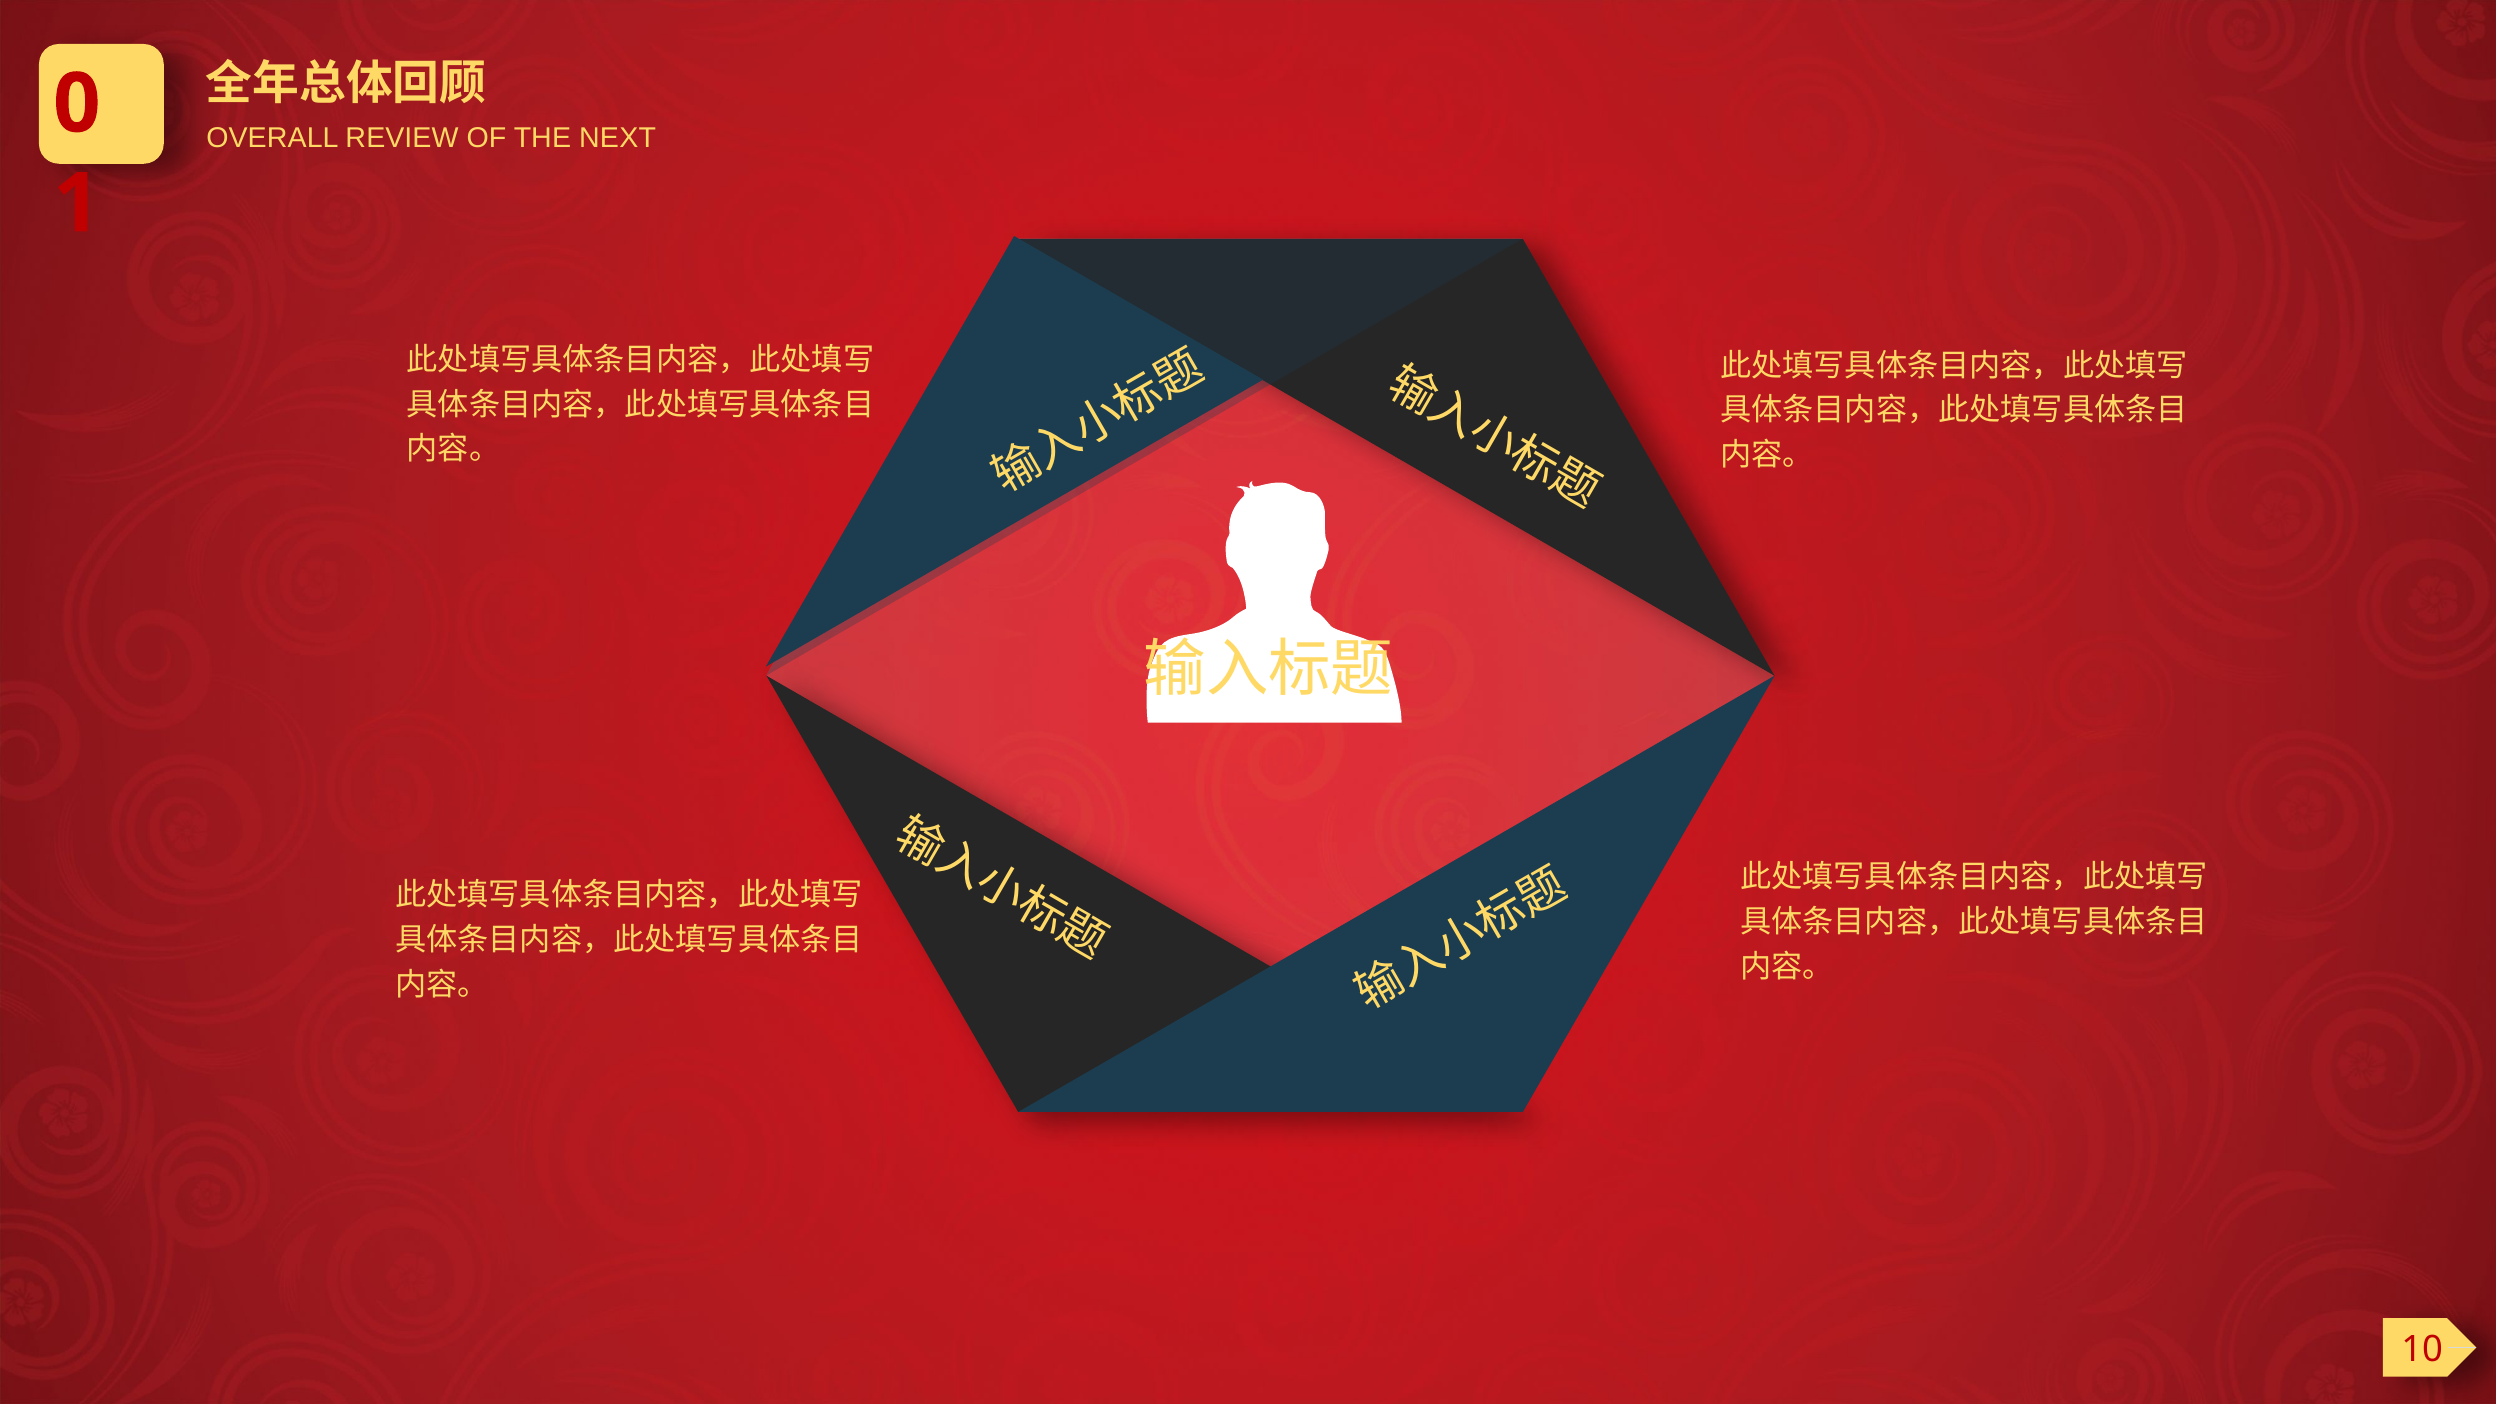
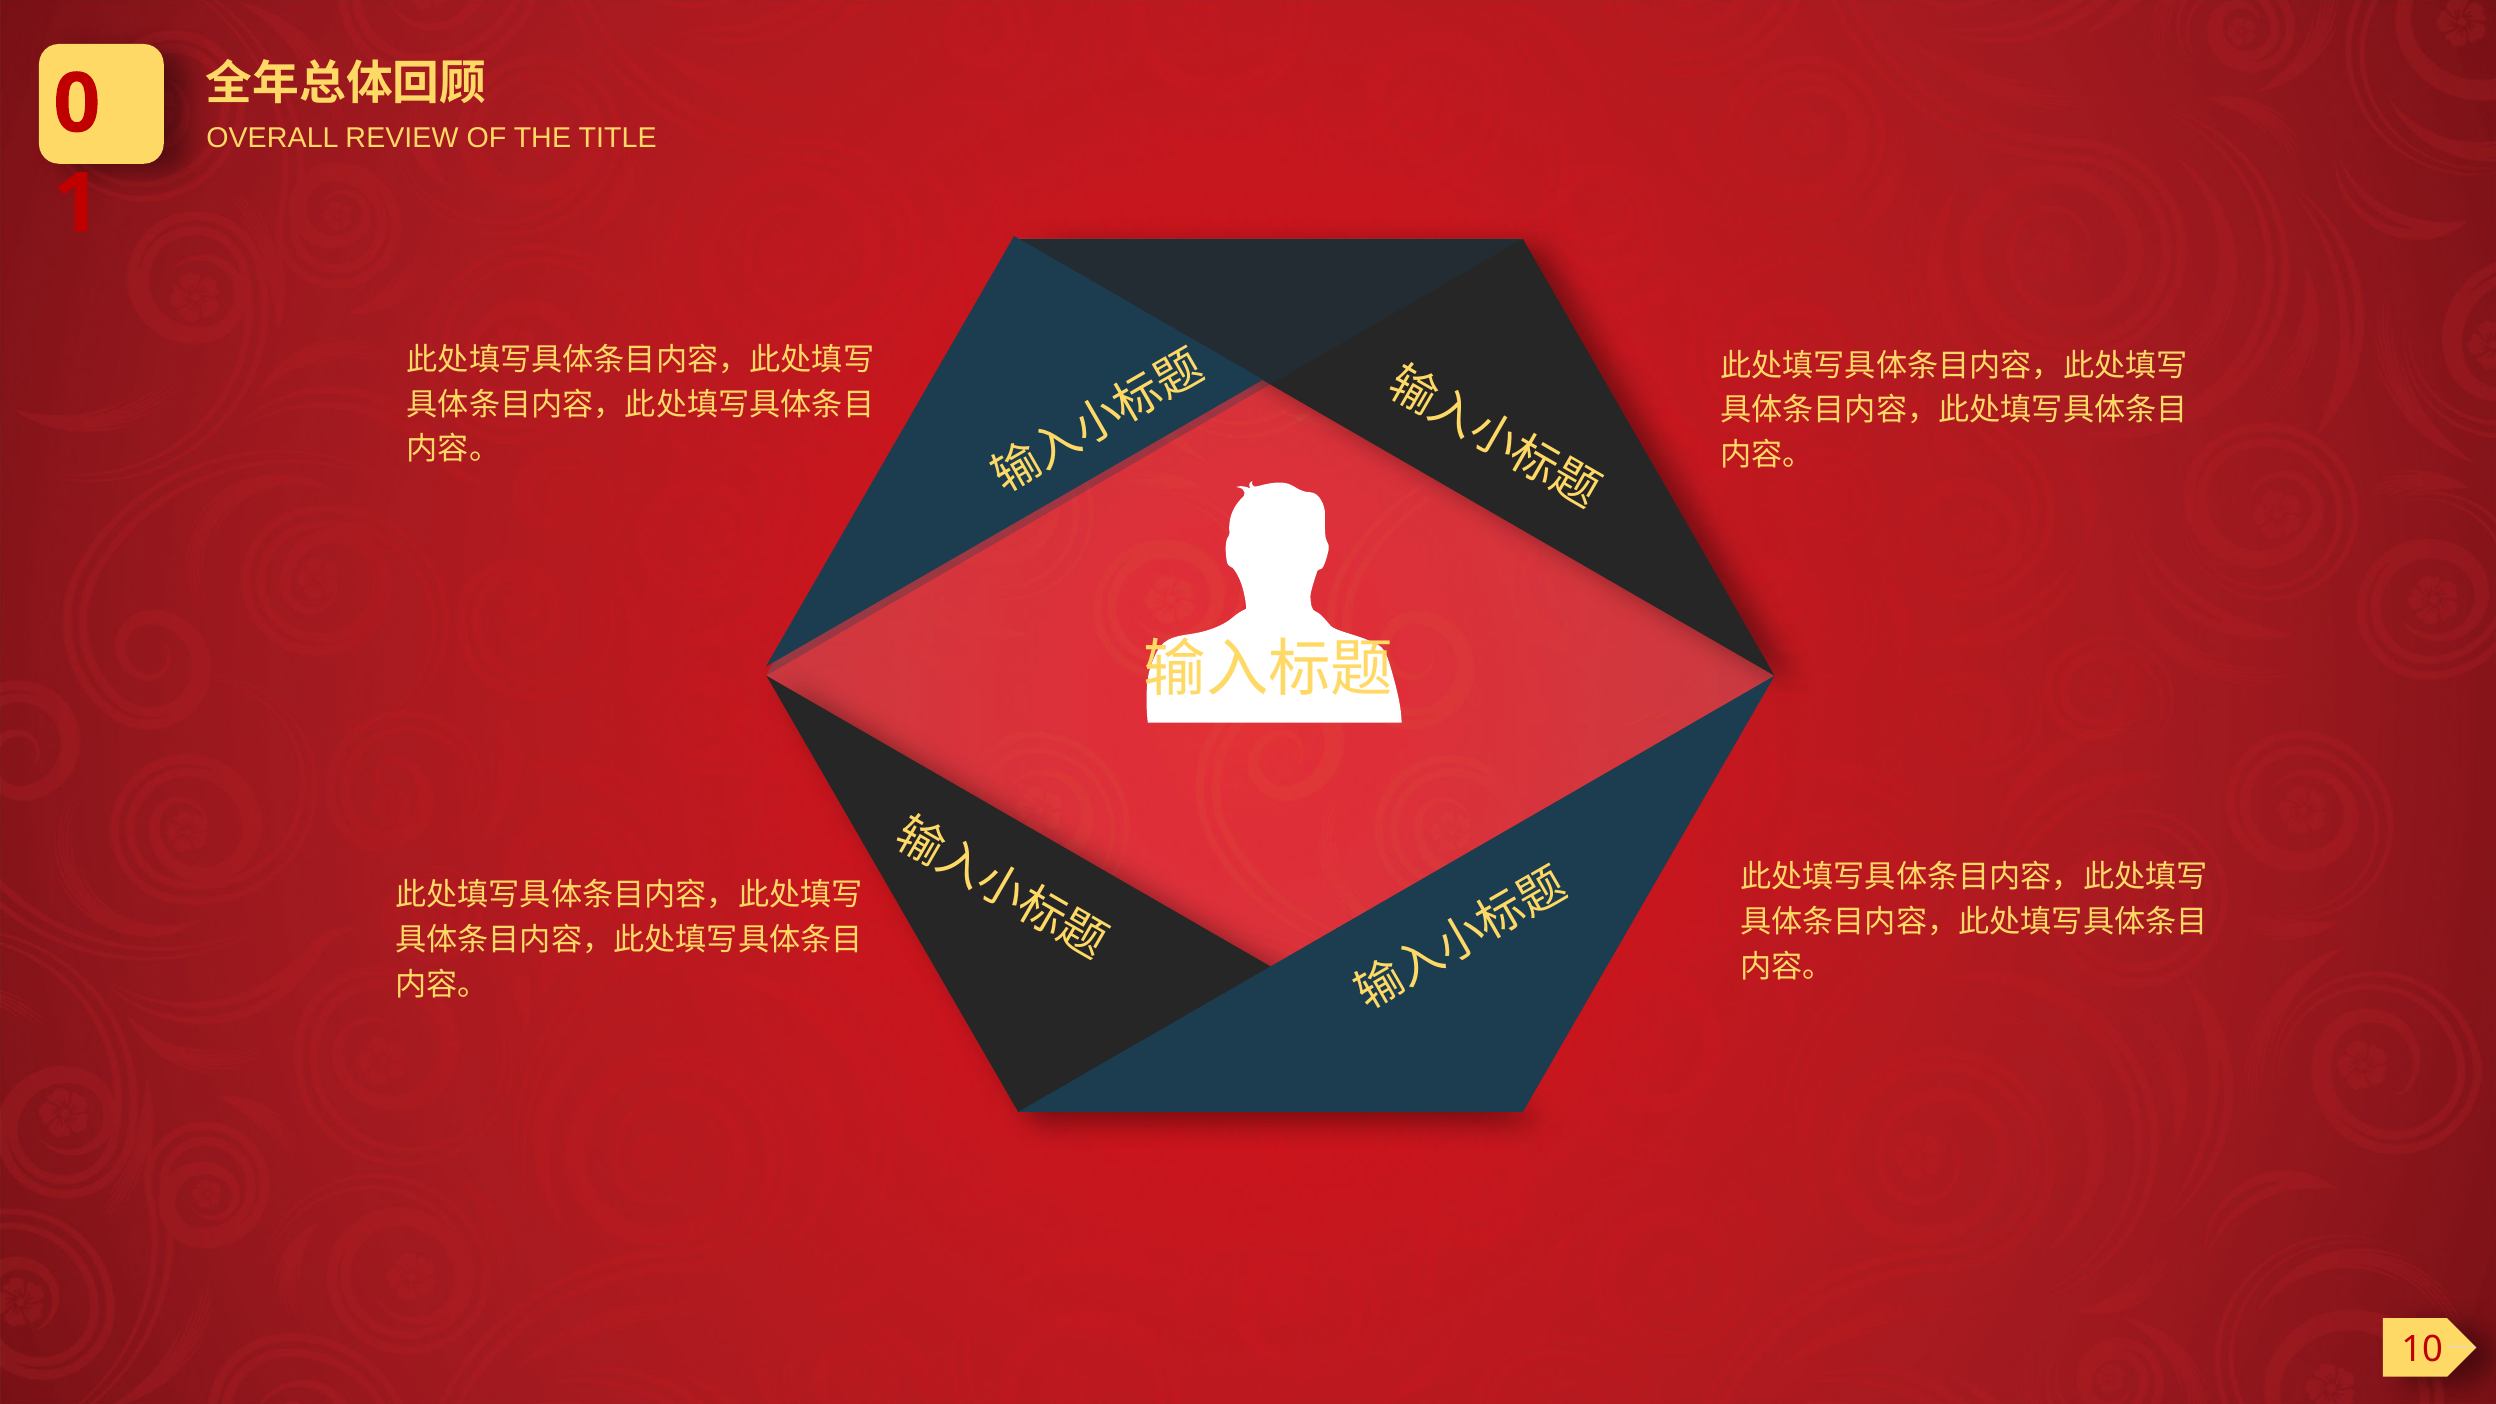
NEXT: NEXT -> TITLE
